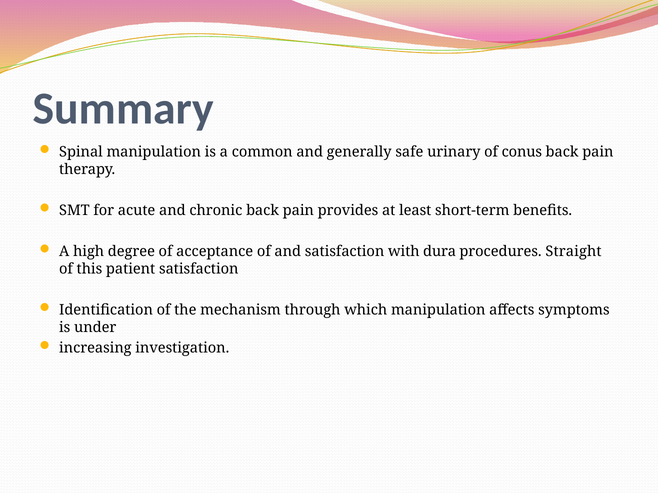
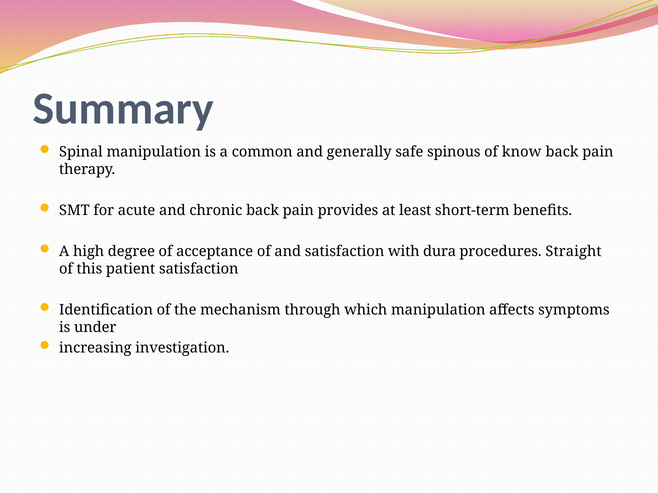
urinary: urinary -> spinous
conus: conus -> know
